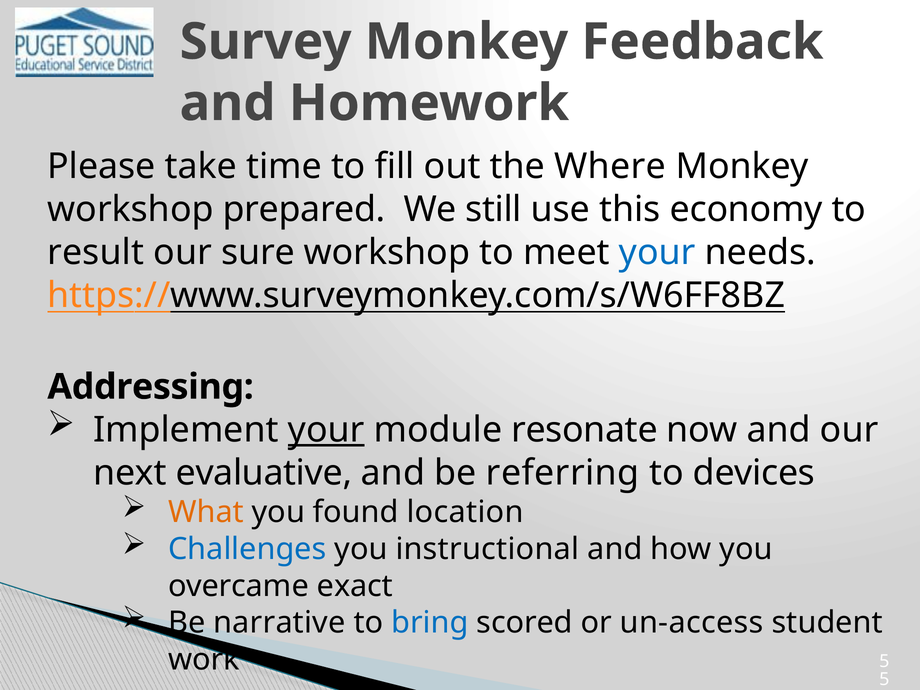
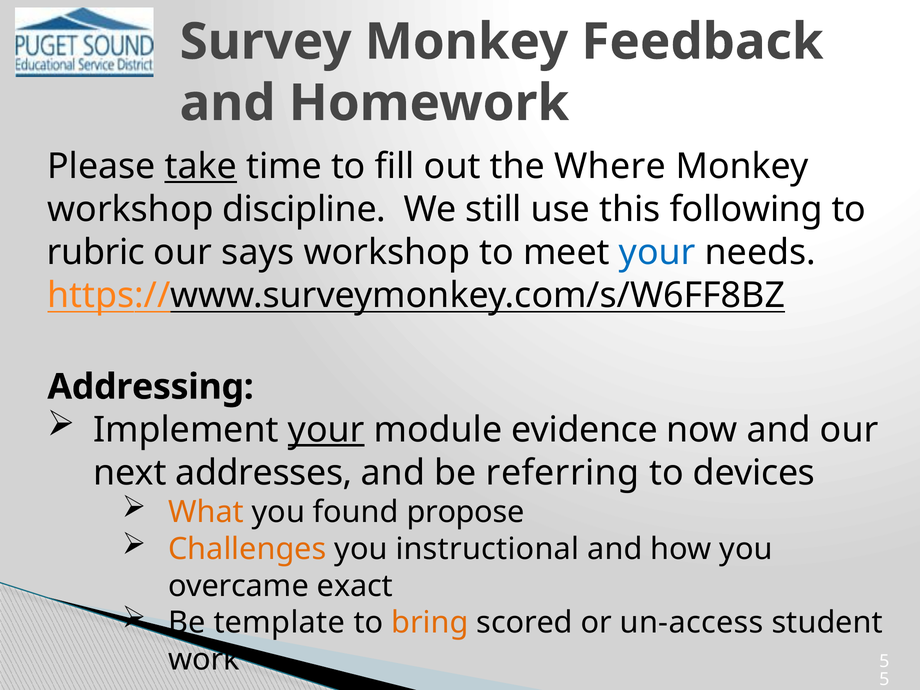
take underline: none -> present
prepared: prepared -> discipline
economy: economy -> following
result: result -> rubric
sure: sure -> says
resonate: resonate -> evidence
evaluative: evaluative -> addresses
location: location -> propose
Challenges colour: blue -> orange
narrative: narrative -> template
bring colour: blue -> orange
